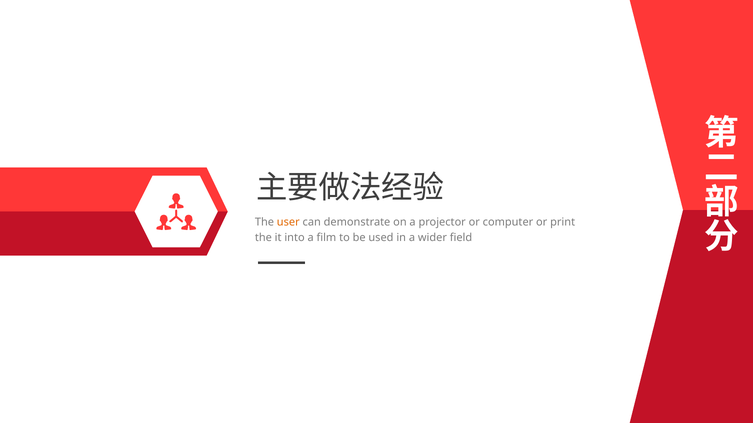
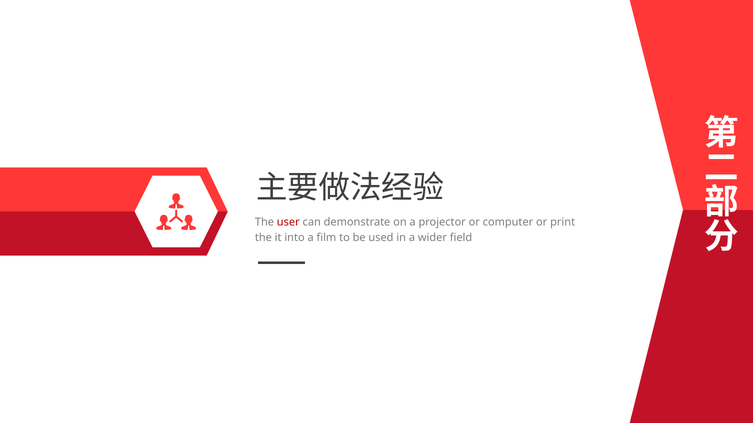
user colour: orange -> red
